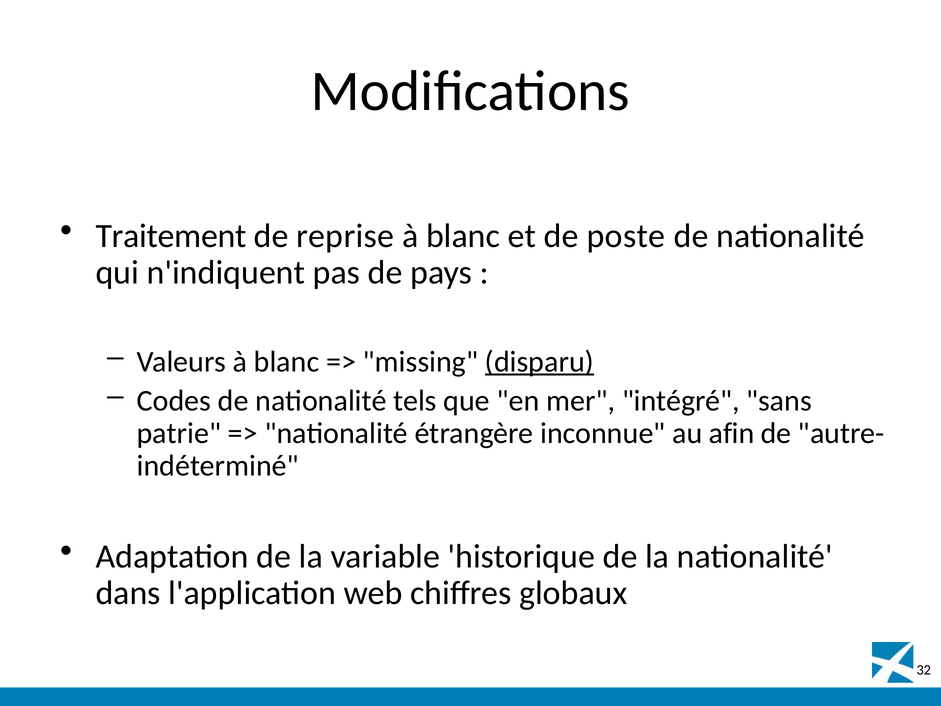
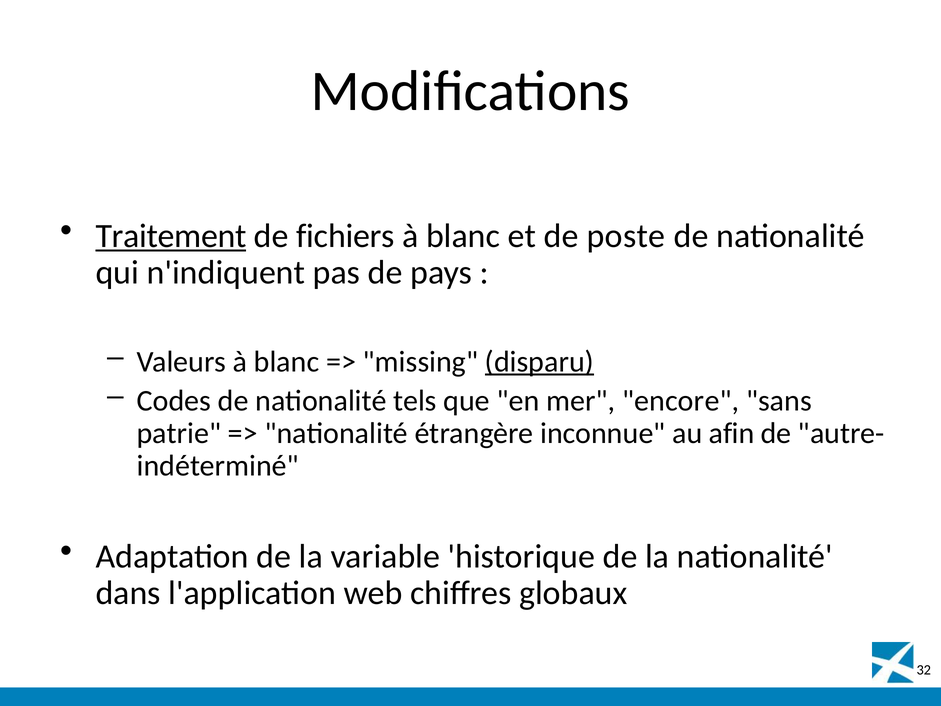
Traitement underline: none -> present
reprise: reprise -> fichiers
intégré: intégré -> encore
